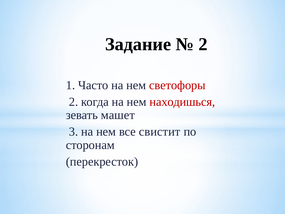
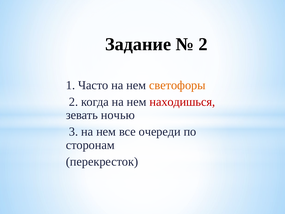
светофоры colour: red -> orange
машет: машет -> ночью
свистит: свистит -> очереди
